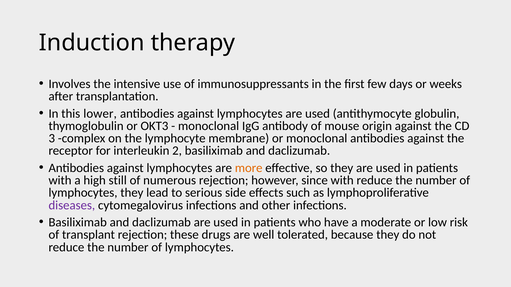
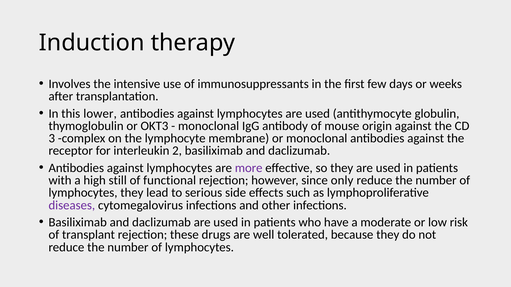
more colour: orange -> purple
numerous: numerous -> functional
since with: with -> only
